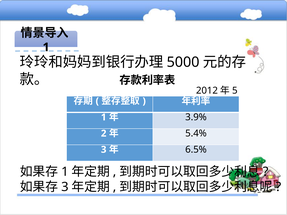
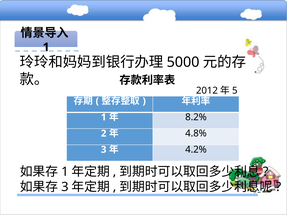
3.9%: 3.9% -> 8.2%
5.4%: 5.4% -> 4.8%
6.5%: 6.5% -> 4.2%
